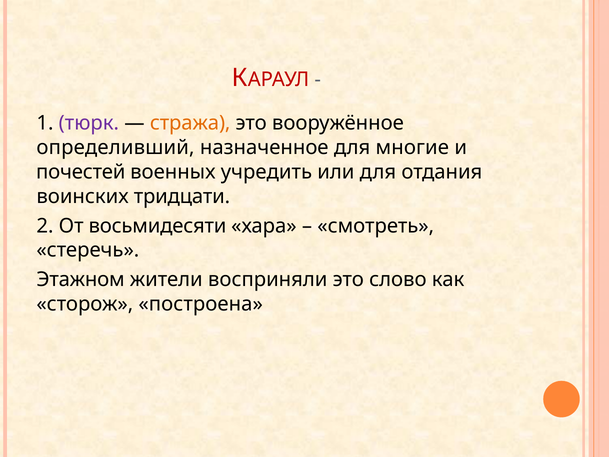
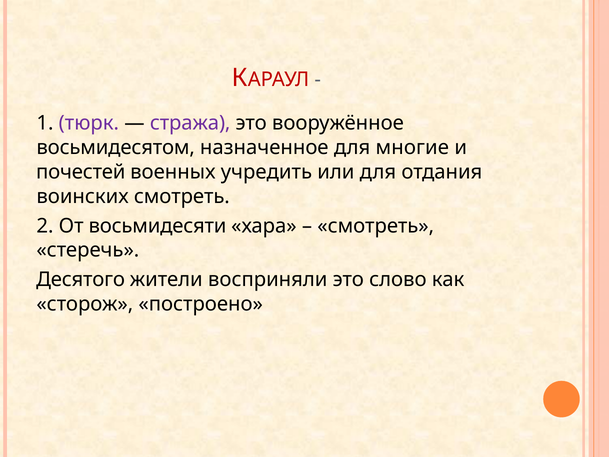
стража colour: orange -> purple
определивший: определивший -> восьмидесятом
воинских тридцати: тридцати -> смотреть
Этажном: Этажном -> Десятого
построена: построена -> построено
